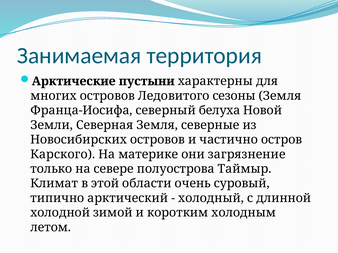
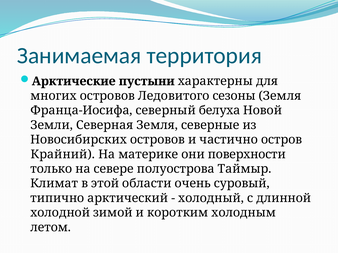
Карского: Карского -> Крайний
загрязнение: загрязнение -> поверхности
